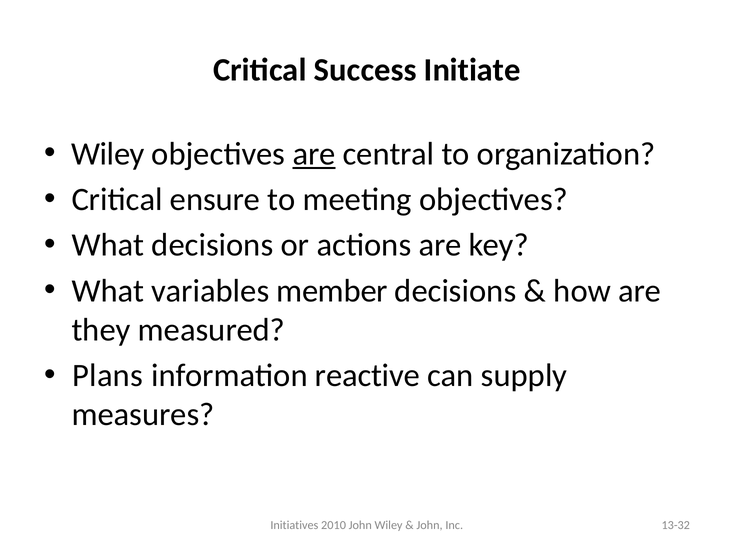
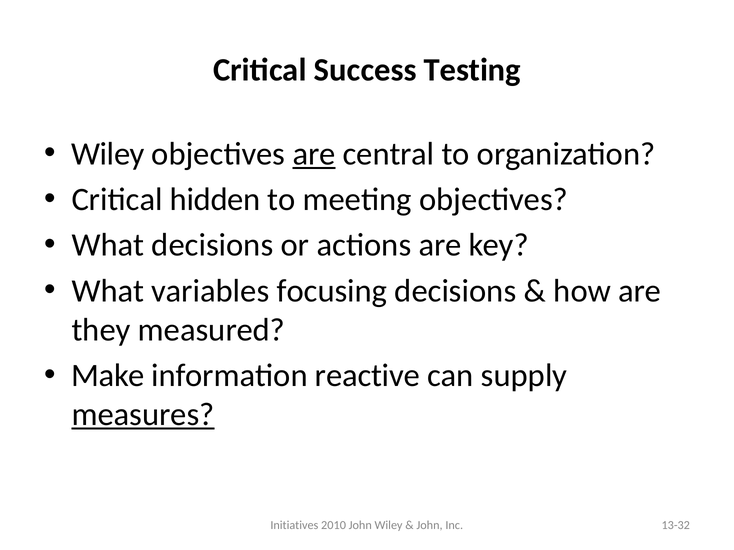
Initiate: Initiate -> Testing
ensure: ensure -> hidden
member: member -> focusing
Plans: Plans -> Make
measures underline: none -> present
